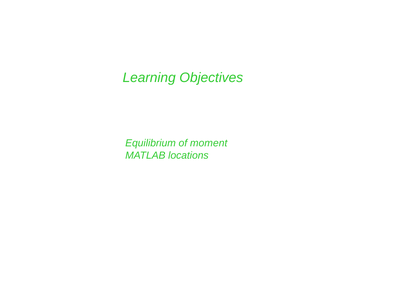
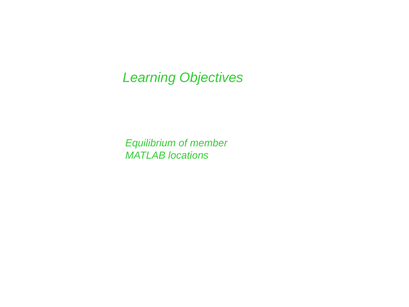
moment: moment -> member
